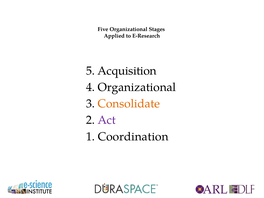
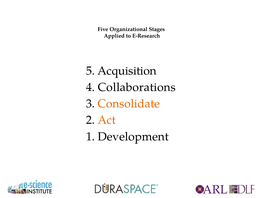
4 Organizational: Organizational -> Collaborations
Act colour: purple -> orange
Coordination: Coordination -> Development
